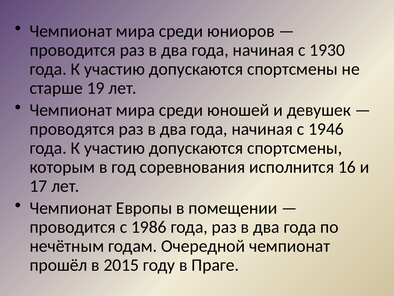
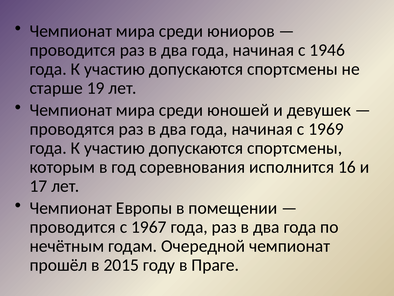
1930: 1930 -> 1946
1946: 1946 -> 1969
1986: 1986 -> 1967
